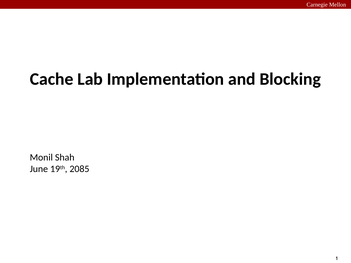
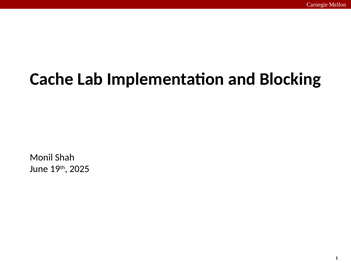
2085: 2085 -> 2025
